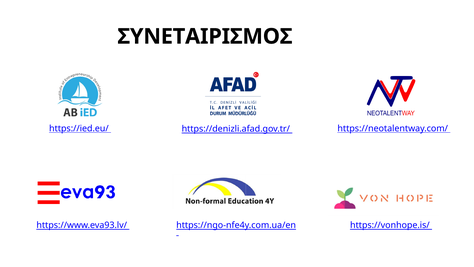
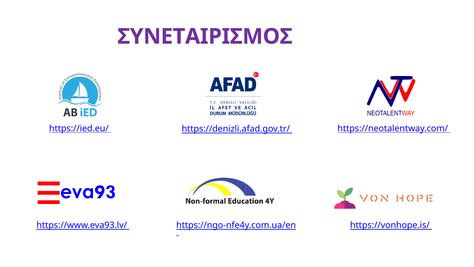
ΣΥΝΕΤΑΙΡΙΣΜΟΣ colour: black -> purple
